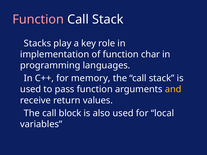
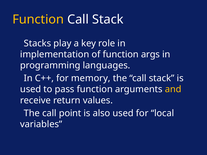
Function at (38, 19) colour: pink -> yellow
char: char -> args
block: block -> point
